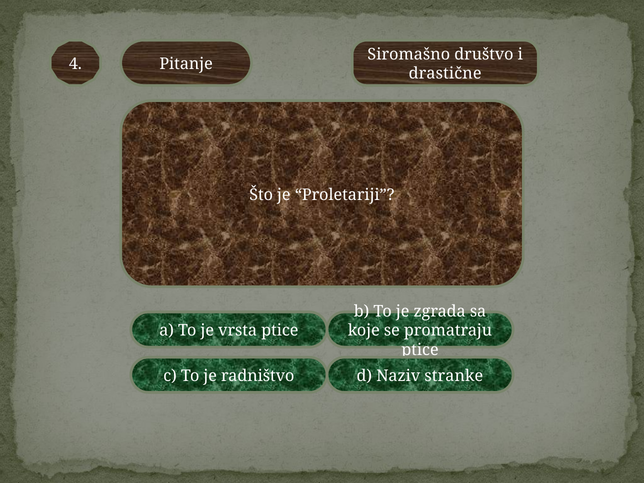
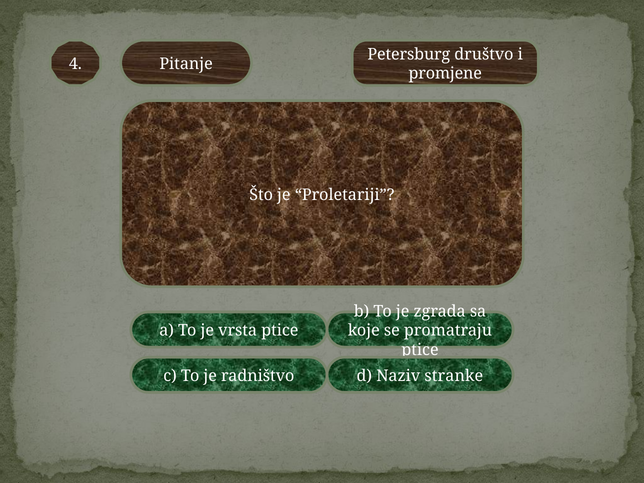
Siromašno: Siromašno -> Petersburg
drastične: drastične -> promjene
